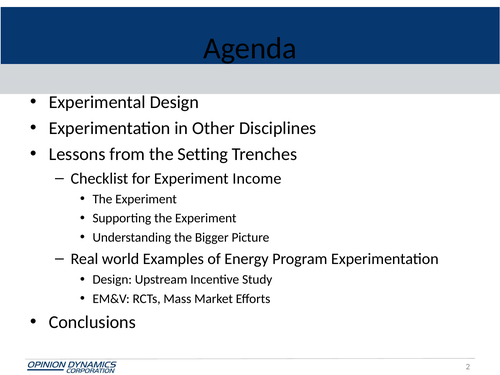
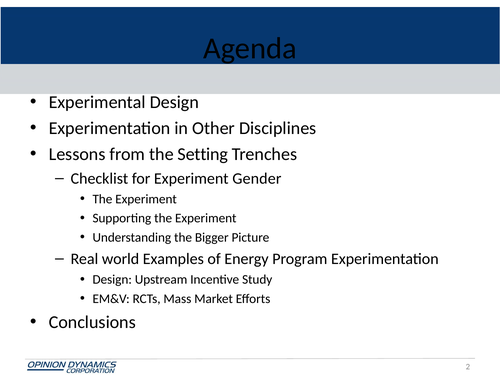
Income: Income -> Gender
